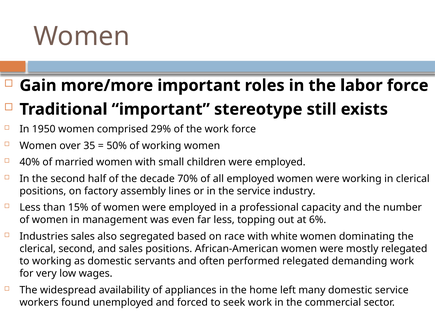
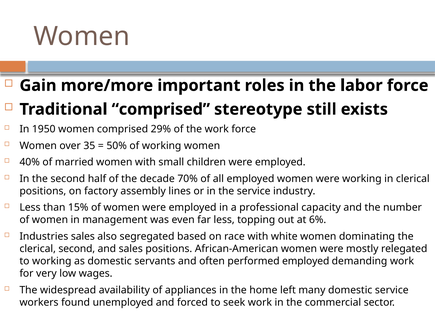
Traditional important: important -> comprised
performed relegated: relegated -> employed
